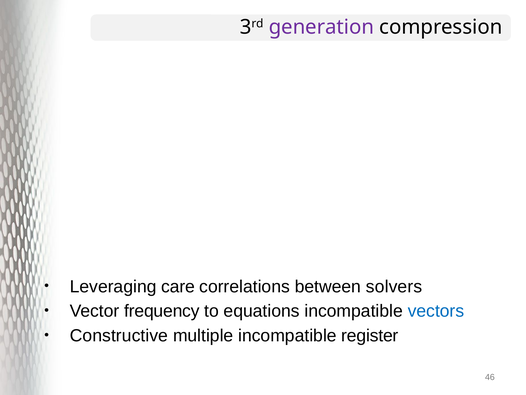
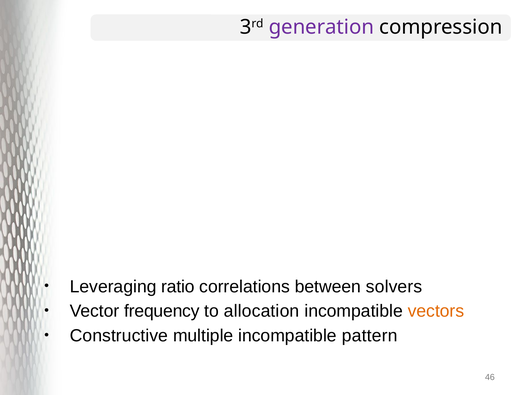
care: care -> ratio
equations: equations -> allocation
vectors colour: blue -> orange
register: register -> pattern
